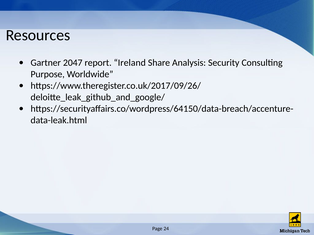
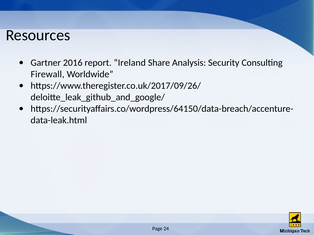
2047: 2047 -> 2016
Purpose: Purpose -> Firewall
